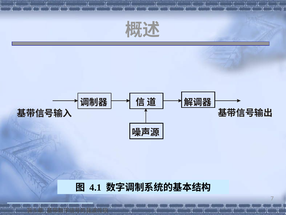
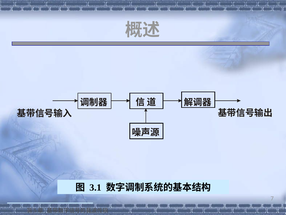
4.1: 4.1 -> 3.1
